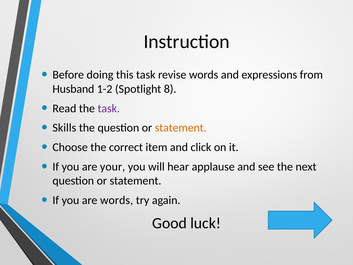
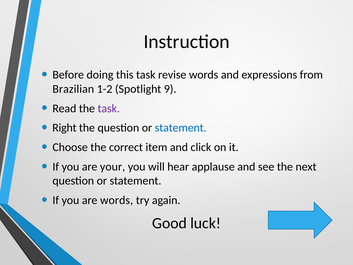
Husband: Husband -> Brazilian
8: 8 -> 9
Skills: Skills -> Right
statement at (181, 128) colour: orange -> blue
